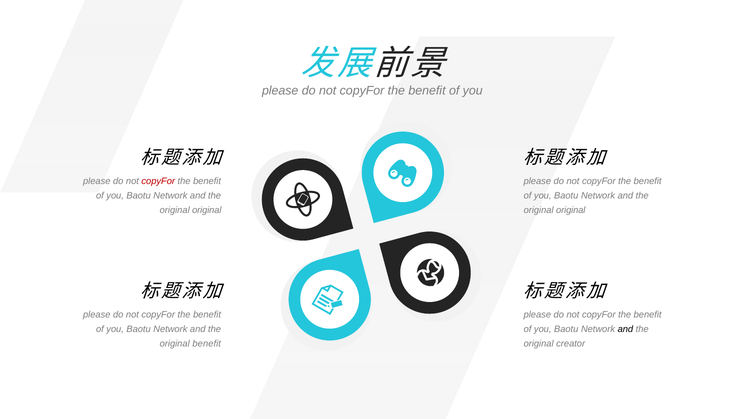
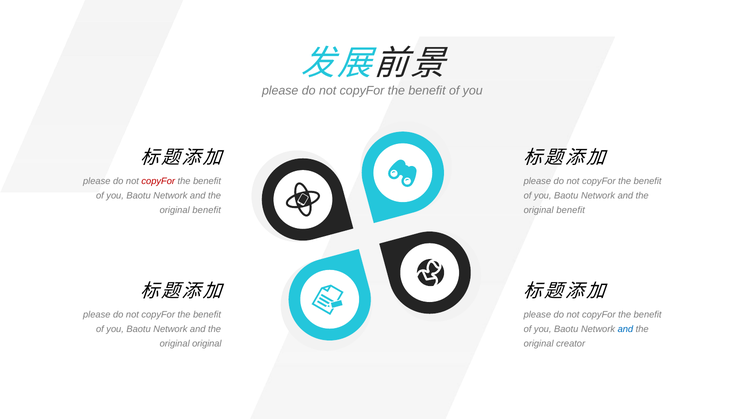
original at (207, 210): original -> benefit
original at (571, 210): original -> benefit
and at (625, 329) colour: black -> blue
original benefit: benefit -> original
